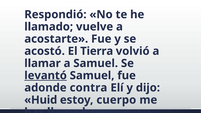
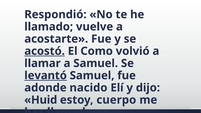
acostó underline: none -> present
Tierra: Tierra -> Como
contra: contra -> nacido
